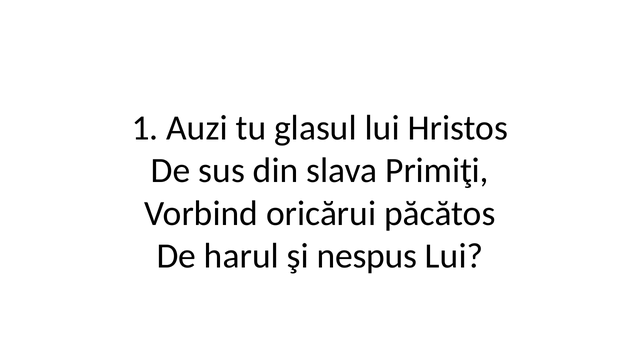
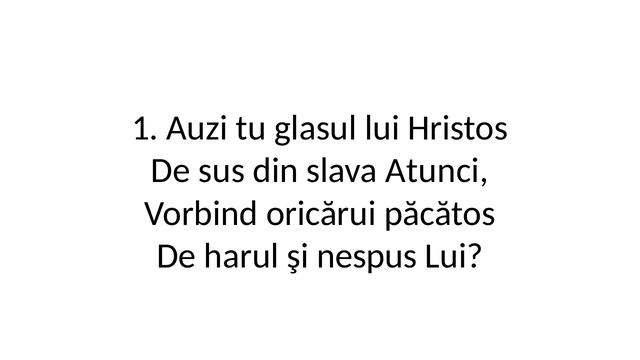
Primiţi: Primiţi -> Atunci
